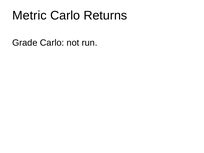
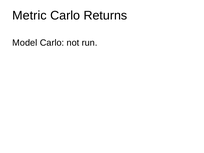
Grade: Grade -> Model
